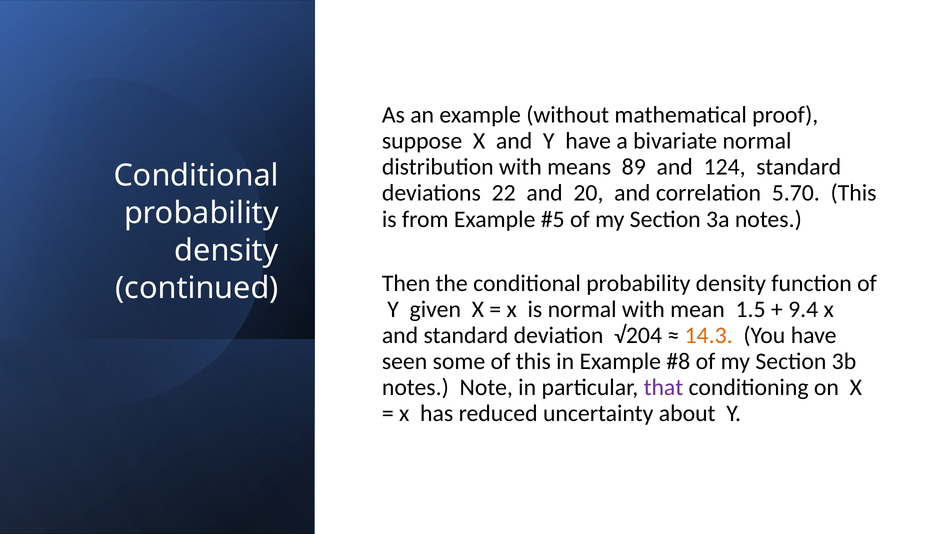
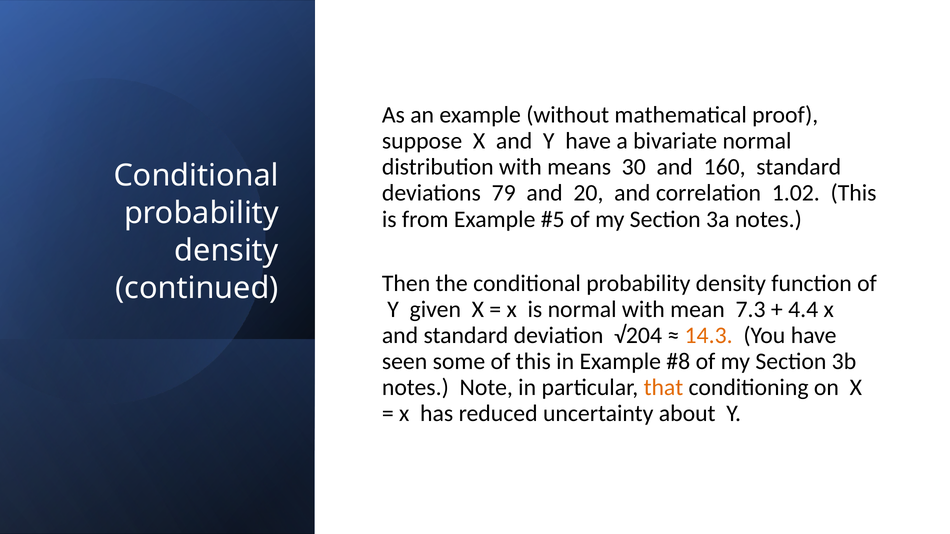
89: 89 -> 30
124: 124 -> 160
22: 22 -> 79
5.70: 5.70 -> 1.02
1.5: 1.5 -> 7.3
9.4: 9.4 -> 4.4
that colour: purple -> orange
